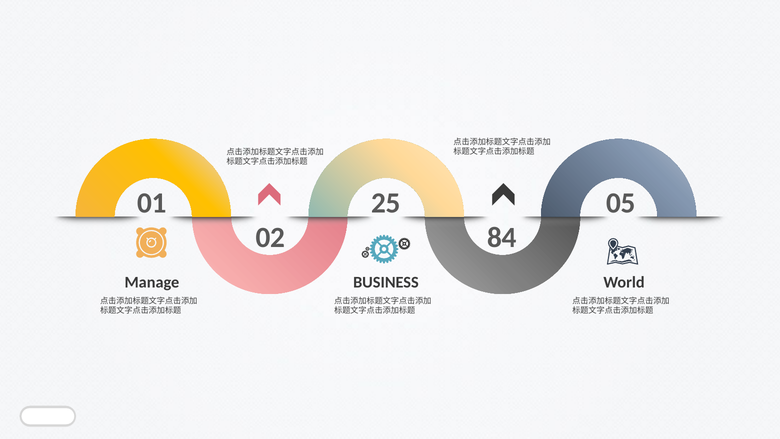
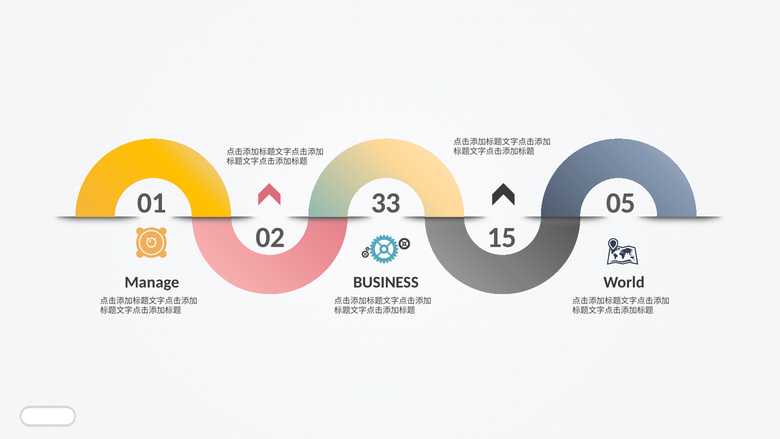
25: 25 -> 33
84: 84 -> 15
